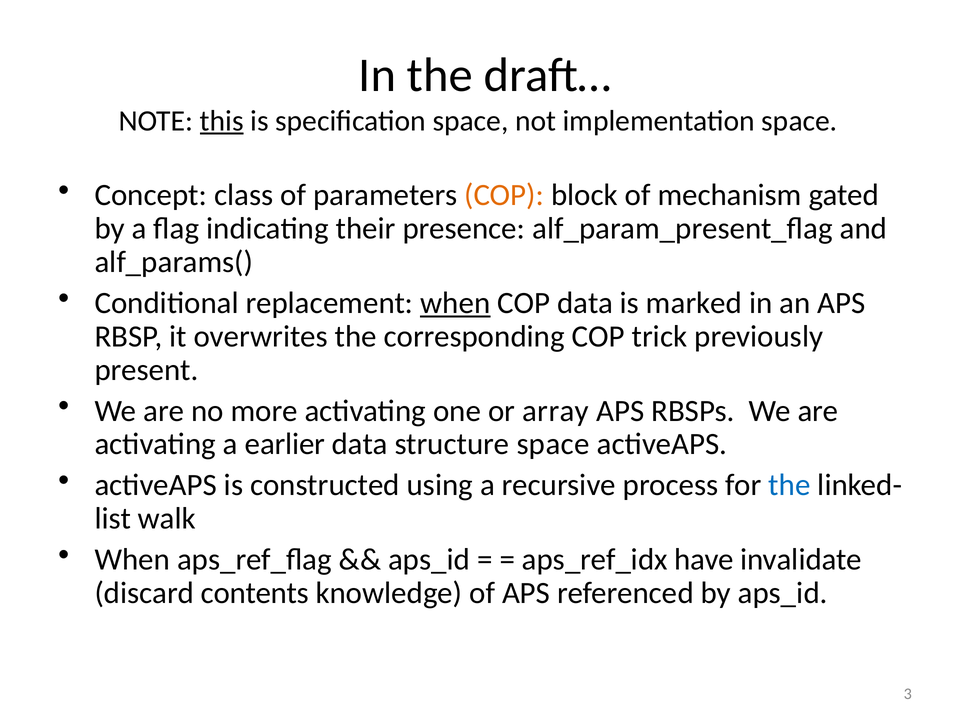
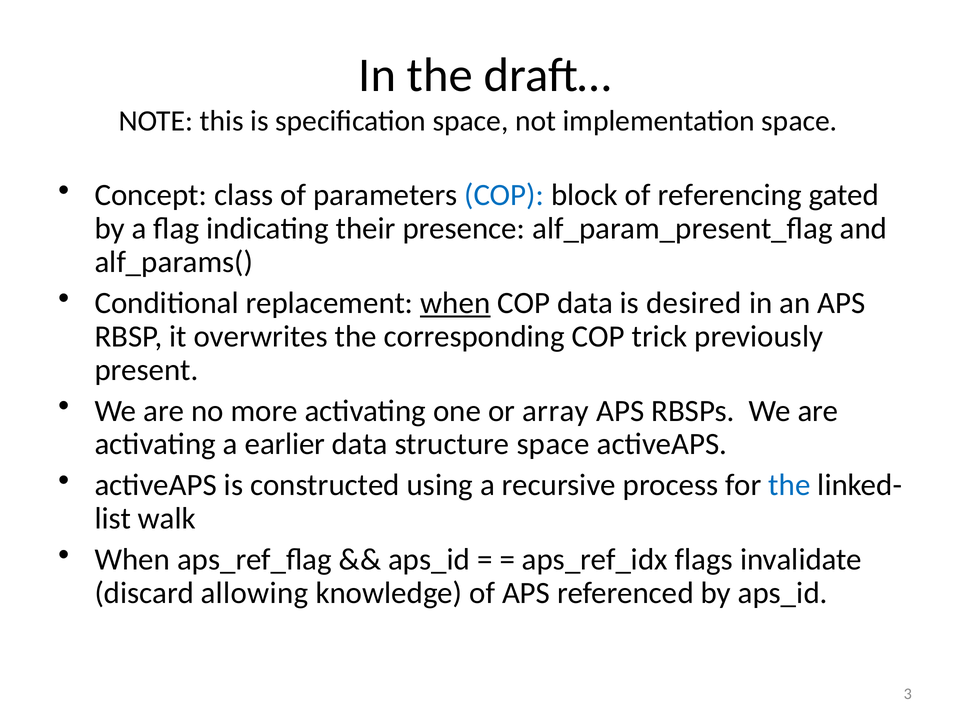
this underline: present -> none
COP at (504, 195) colour: orange -> blue
mechanism: mechanism -> referencing
marked: marked -> desired
have: have -> flags
contents: contents -> allowing
